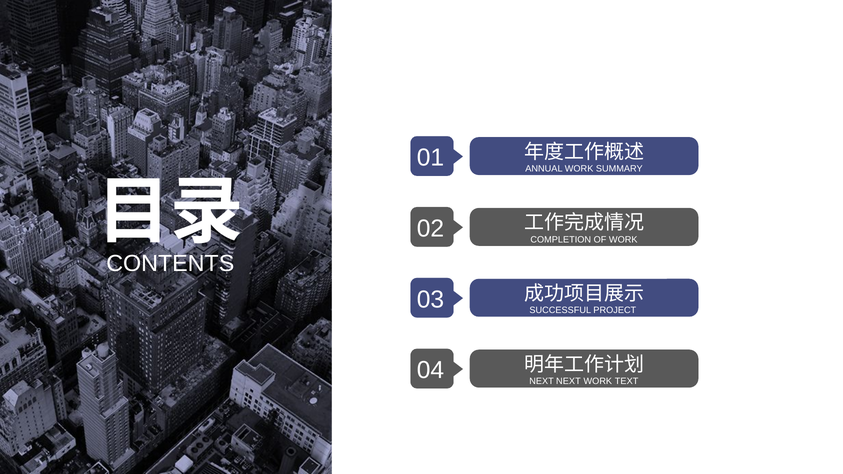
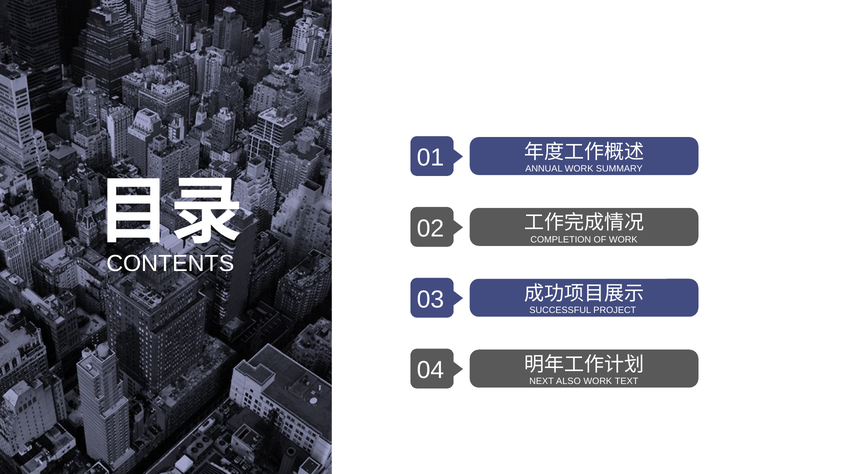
NEXT NEXT: NEXT -> ALSO
